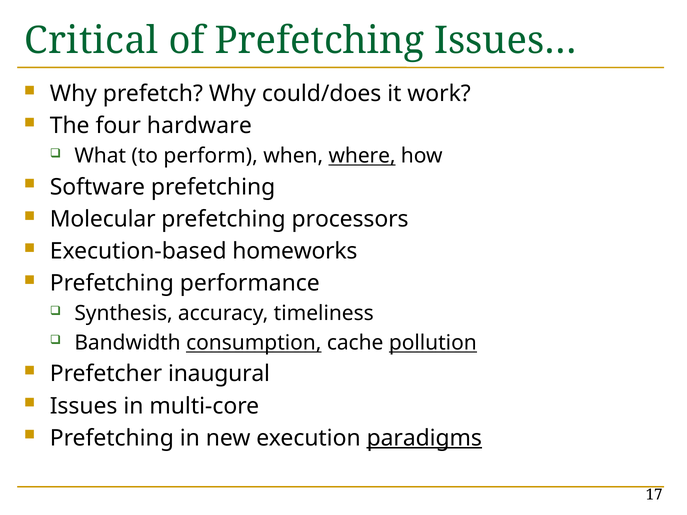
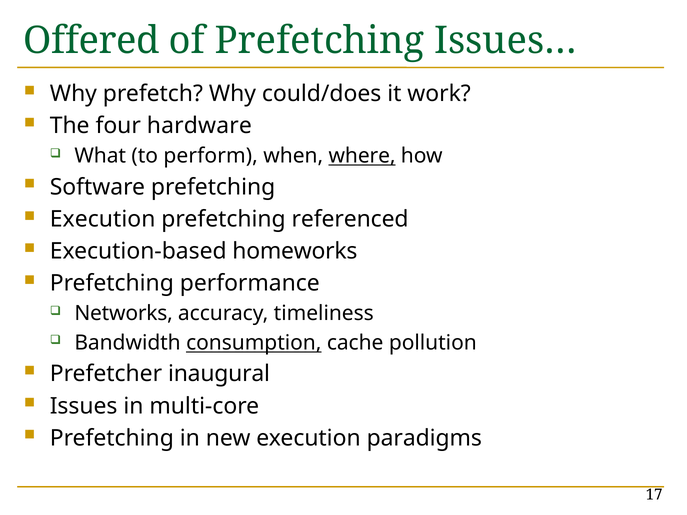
Critical: Critical -> Offered
Molecular at (103, 219): Molecular -> Execution
processors: processors -> referenced
Synthesis: Synthesis -> Networks
pollution underline: present -> none
paradigms underline: present -> none
